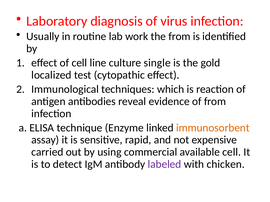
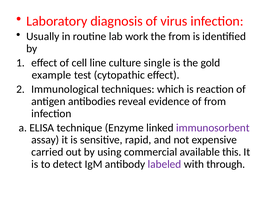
localized: localized -> example
immunosorbent colour: orange -> purple
available cell: cell -> this
chicken: chicken -> through
